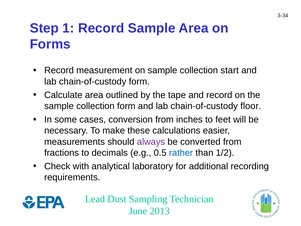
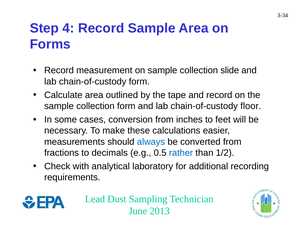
1: 1 -> 4
start: start -> slide
always colour: purple -> blue
